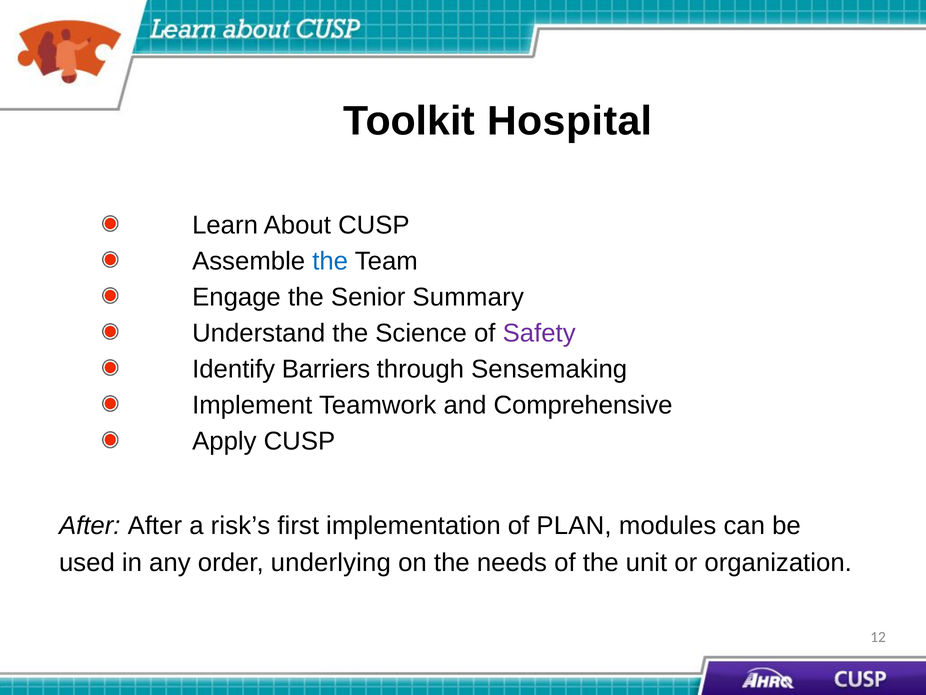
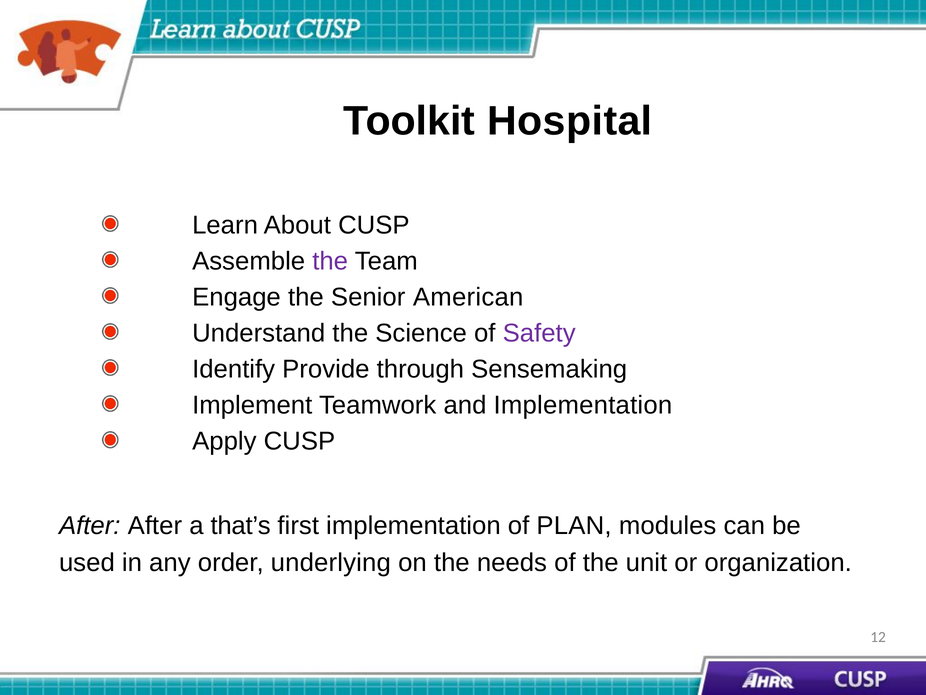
the at (330, 261) colour: blue -> purple
Summary: Summary -> American
Barriers: Barriers -> Provide
and Comprehensive: Comprehensive -> Implementation
risk’s: risk’s -> that’s
